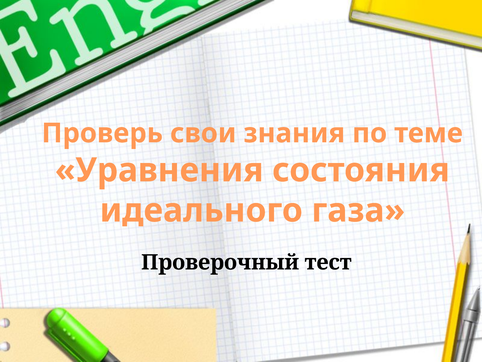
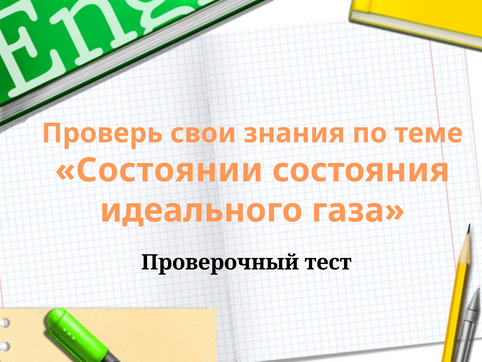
Уравнения: Уравнения -> Состоянии
